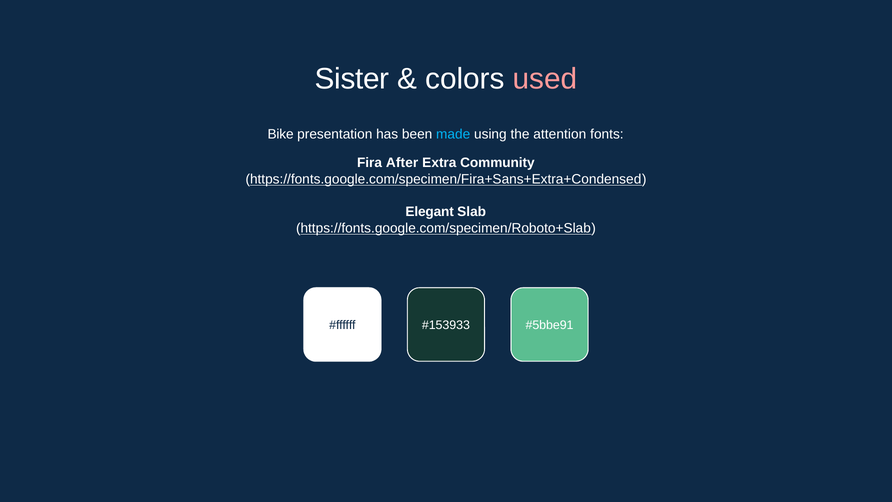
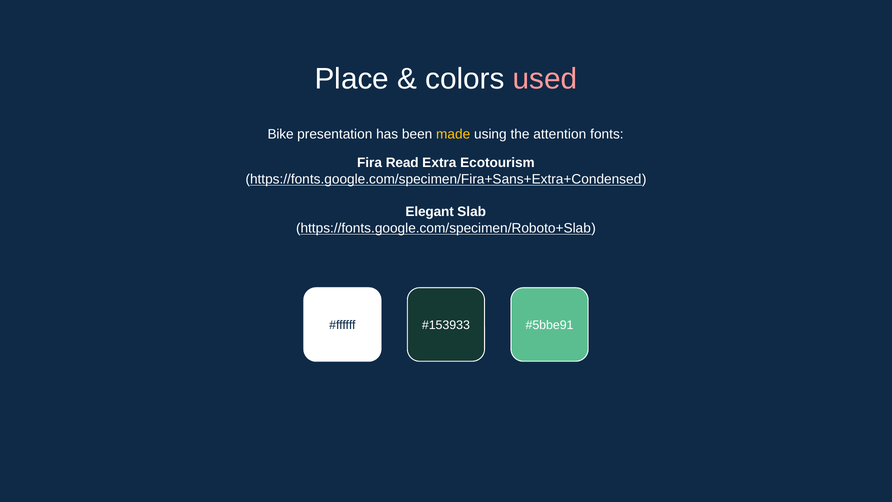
Sister: Sister -> Place
made colour: light blue -> yellow
After: After -> Read
Community: Community -> Ecotourism
